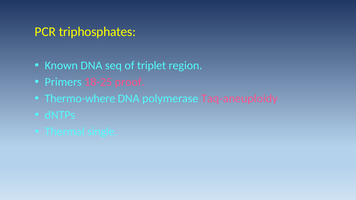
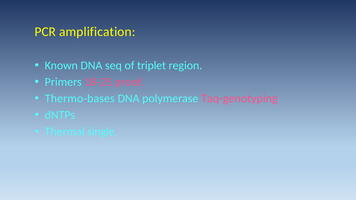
triphosphates: triphosphates -> amplification
Thermo-where: Thermo-where -> Thermo-bases
Taq-aneuploidy: Taq-aneuploidy -> Taq-genotyping
